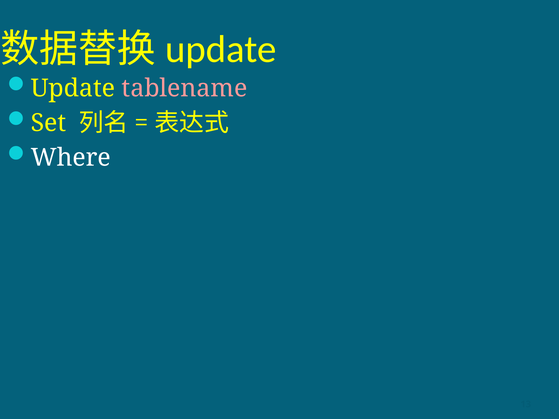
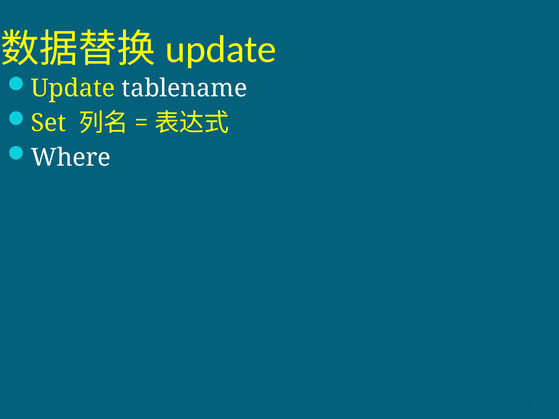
tablename colour: pink -> white
